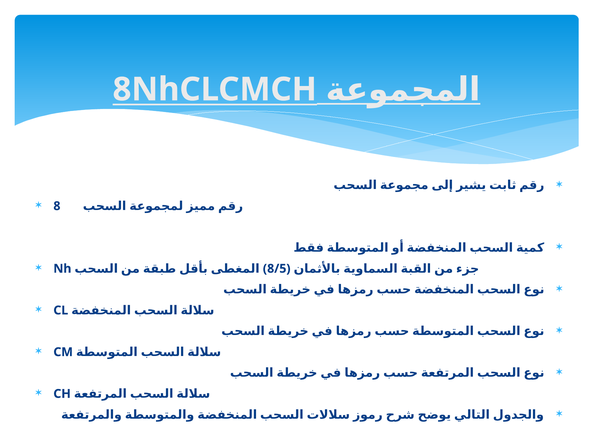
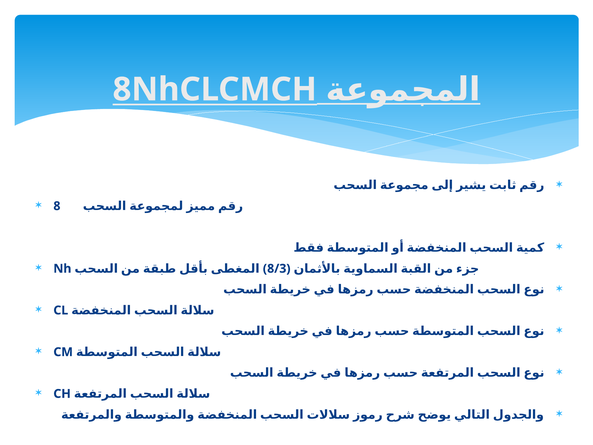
8/5: 8/5 -> 8/3
